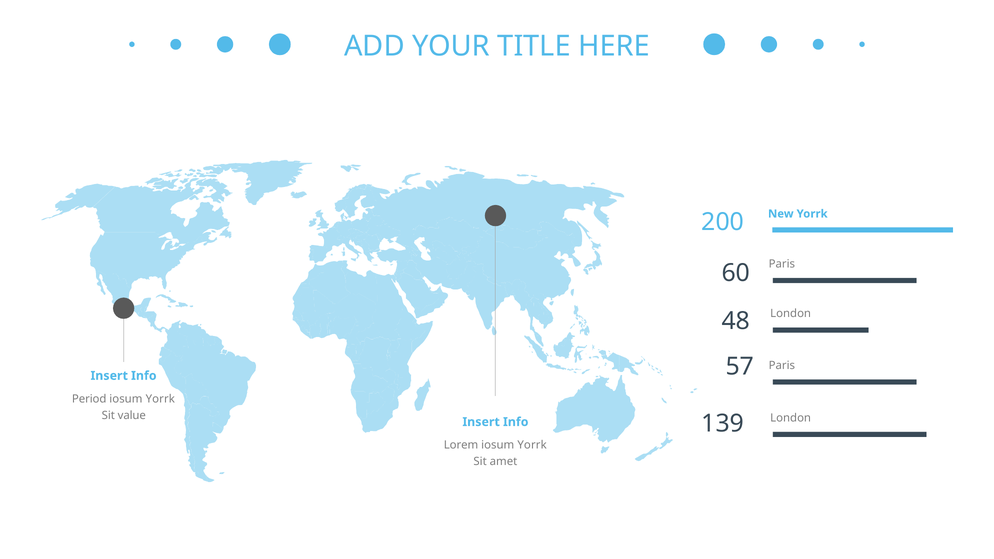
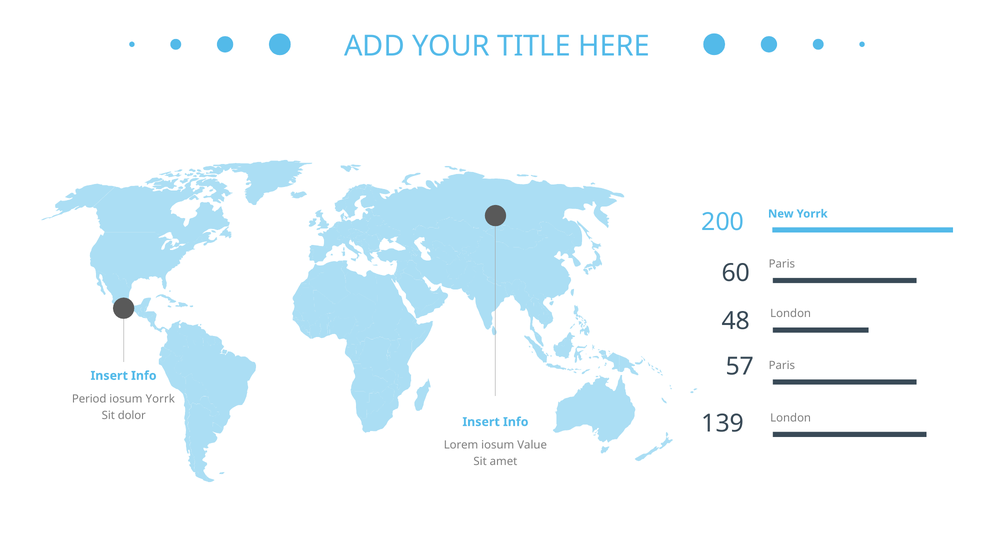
value: value -> dolor
Lorem iosum Yorrk: Yorrk -> Value
